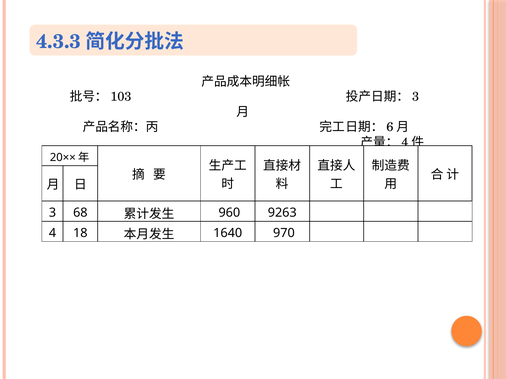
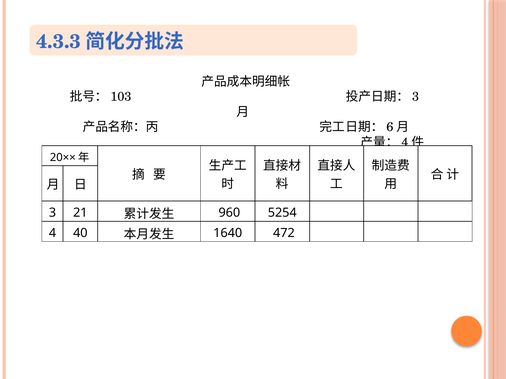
68: 68 -> 21
9263: 9263 -> 5254
18: 18 -> 40
970: 970 -> 472
